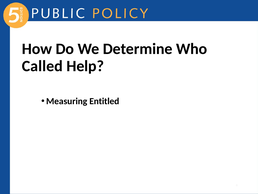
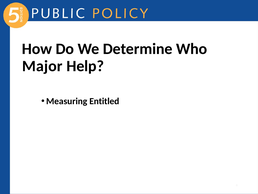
Called: Called -> Major
